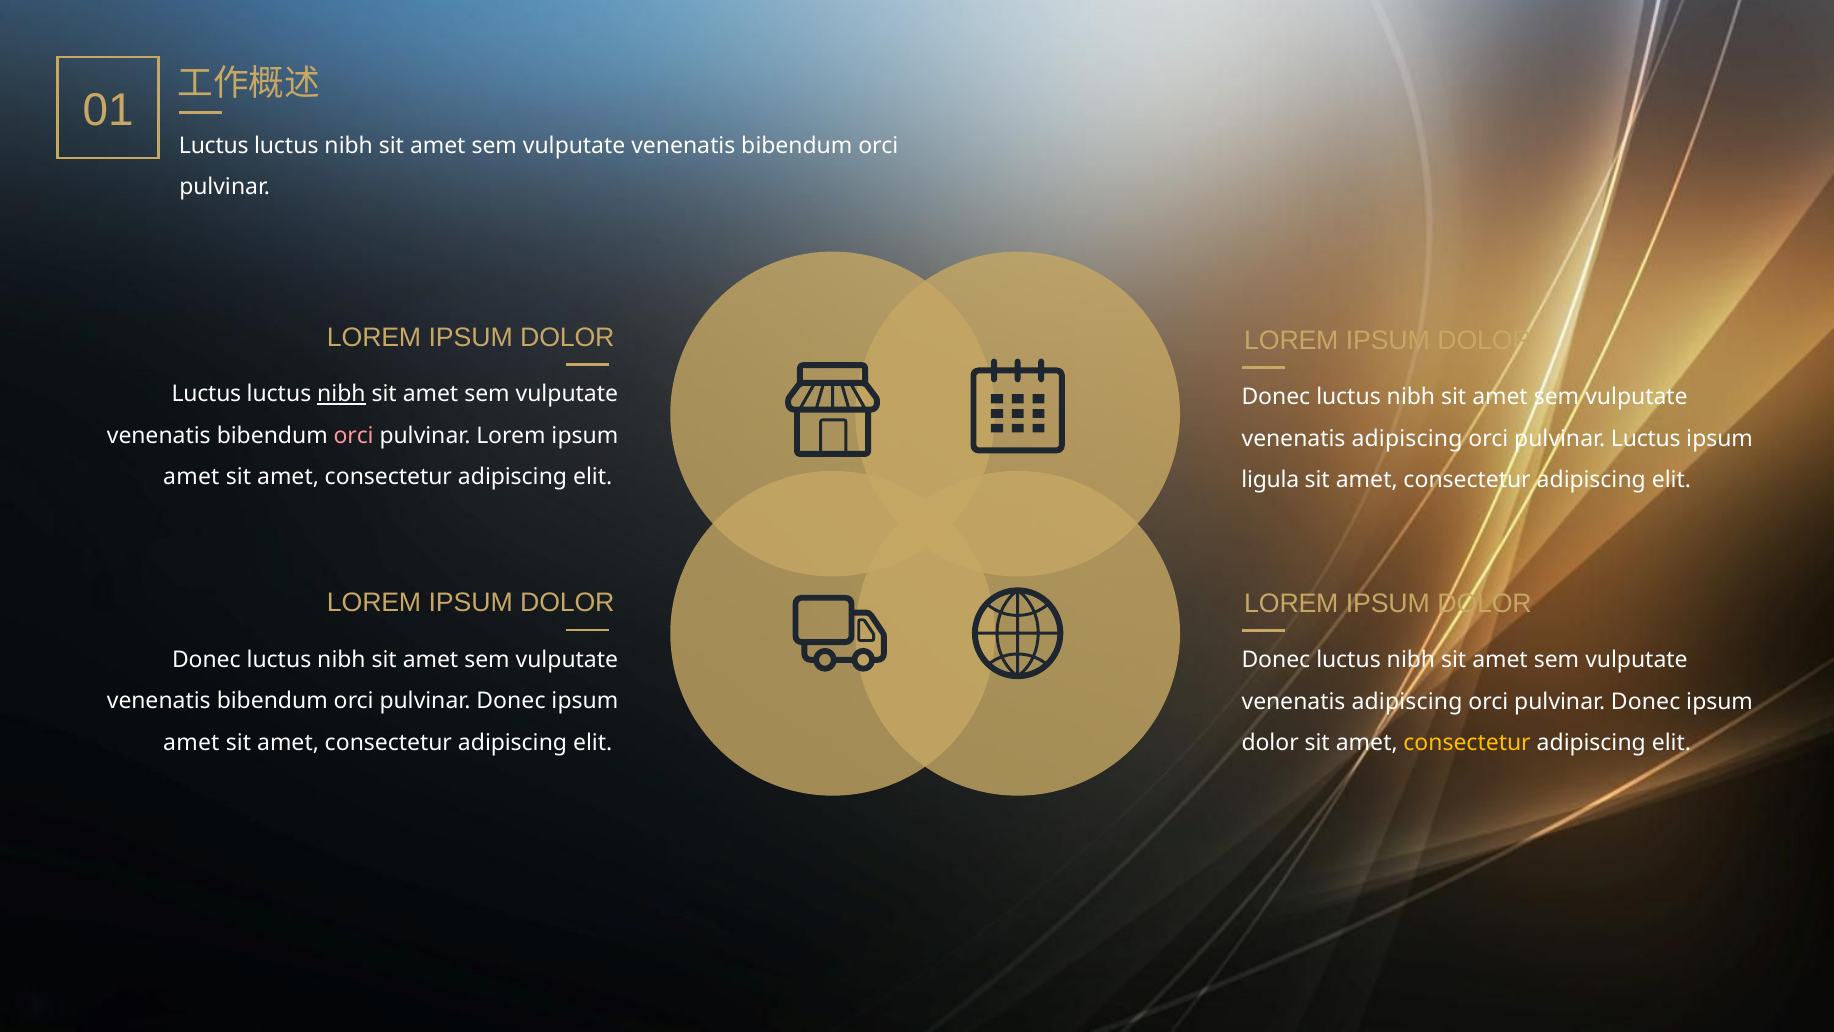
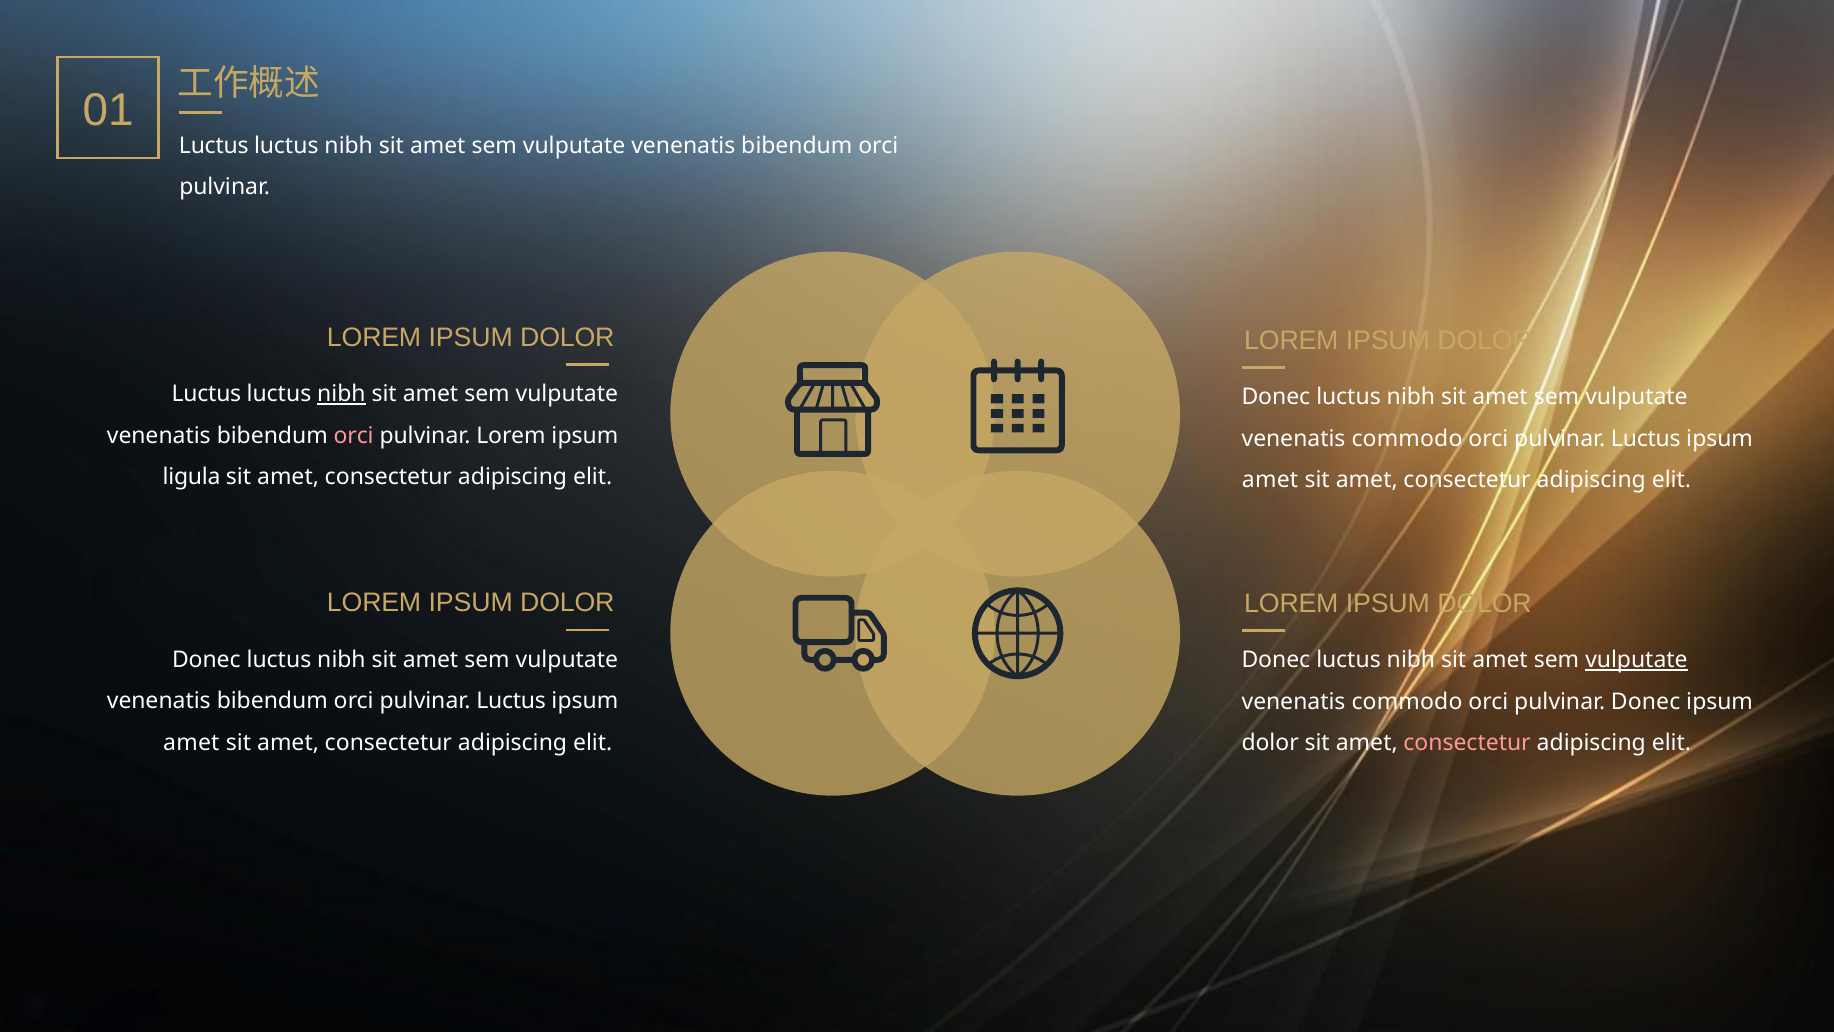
adipiscing at (1407, 439): adipiscing -> commodo
amet at (191, 477): amet -> ligula
ligula at (1270, 480): ligula -> amet
vulputate at (1636, 660) underline: none -> present
bibendum orci pulvinar Donec: Donec -> Luctus
adipiscing at (1407, 701): adipiscing -> commodo
consectetur at (1467, 743) colour: yellow -> pink
